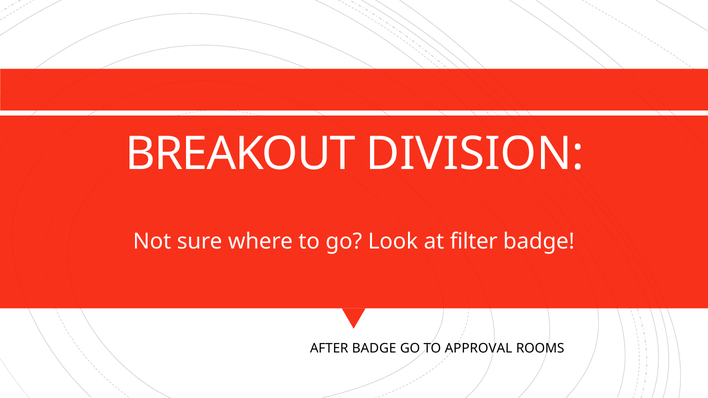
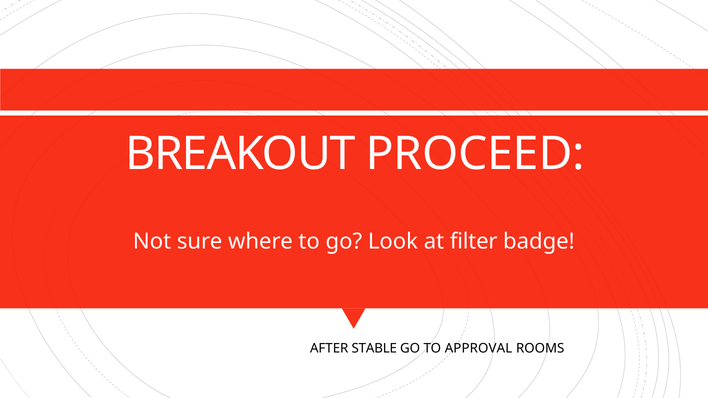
DIVISION: DIVISION -> PROCEED
AFTER BADGE: BADGE -> STABLE
